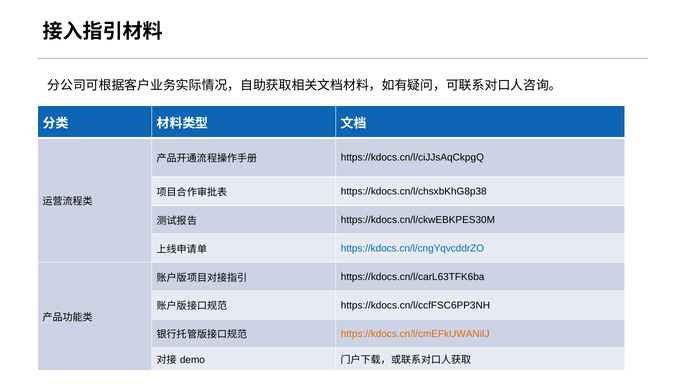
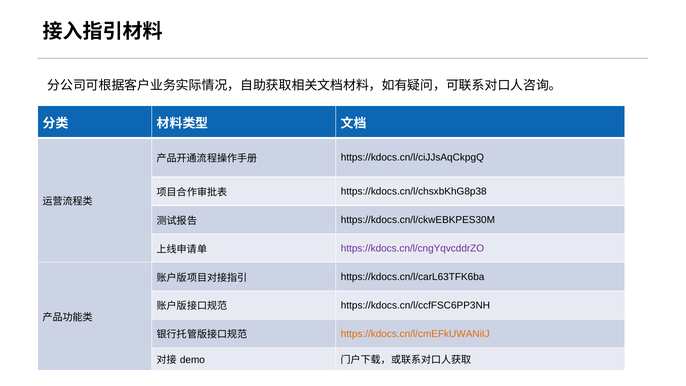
https://kdocs.cn/l/cngYqvcddrZO colour: blue -> purple
